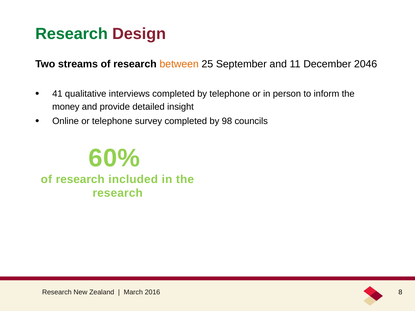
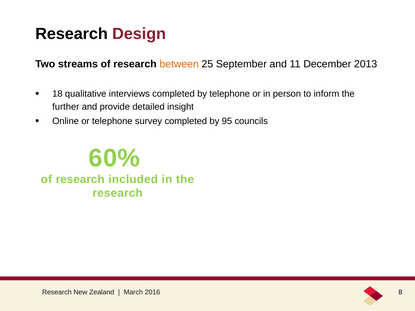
Research at (72, 34) colour: green -> black
2046: 2046 -> 2013
41: 41 -> 18
money: money -> further
98: 98 -> 95
